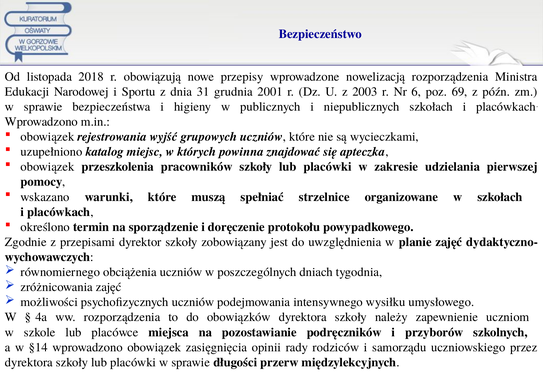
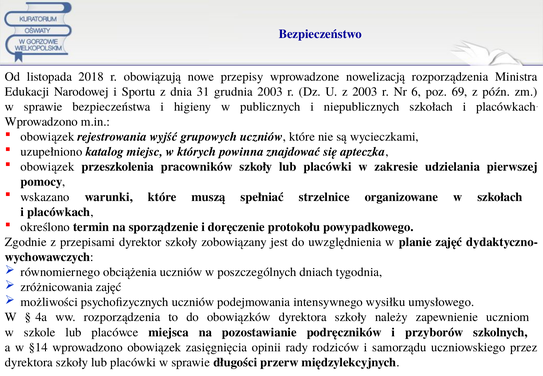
grudnia 2001: 2001 -> 2003
